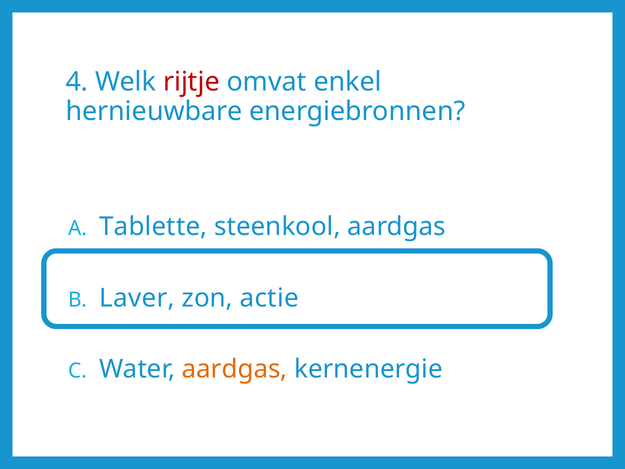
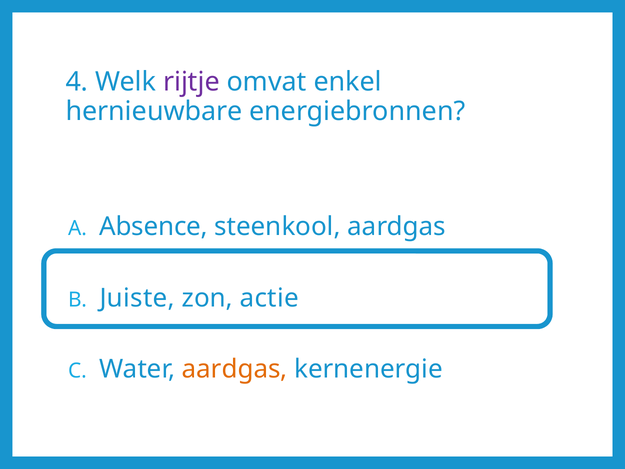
rijtje colour: red -> purple
Tablette: Tablette -> Absence
Laver: Laver -> Juiste
